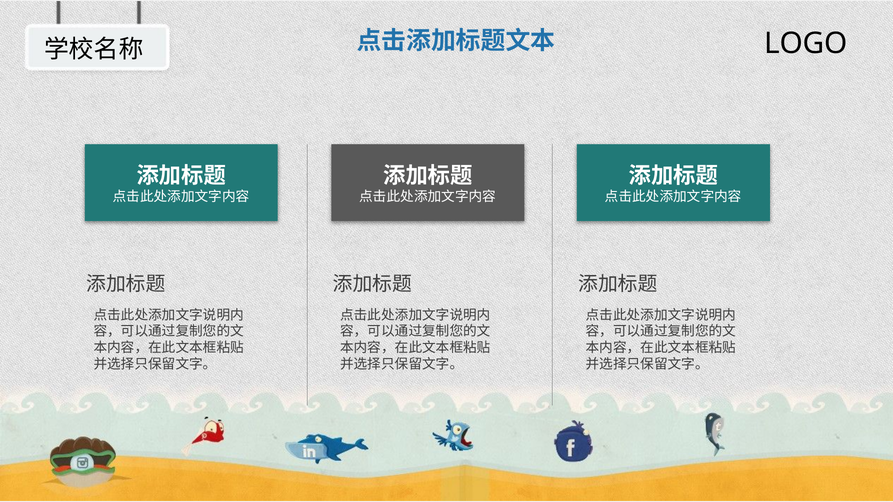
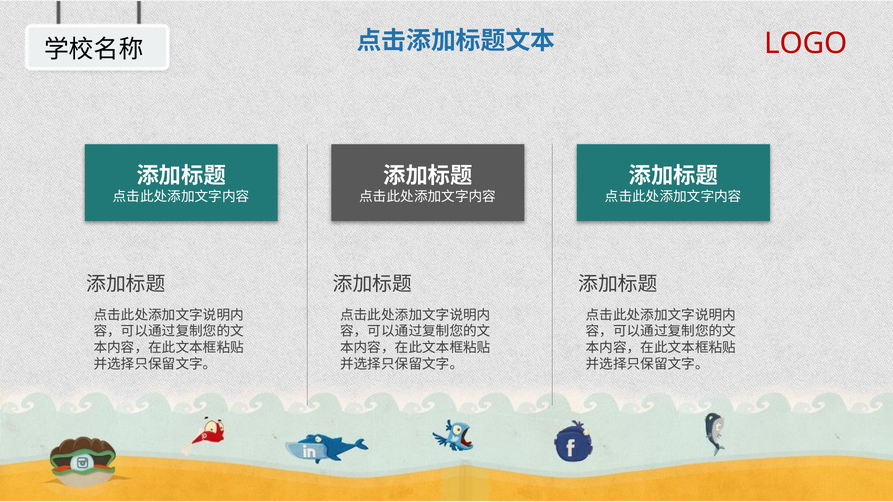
LOGO colour: black -> red
